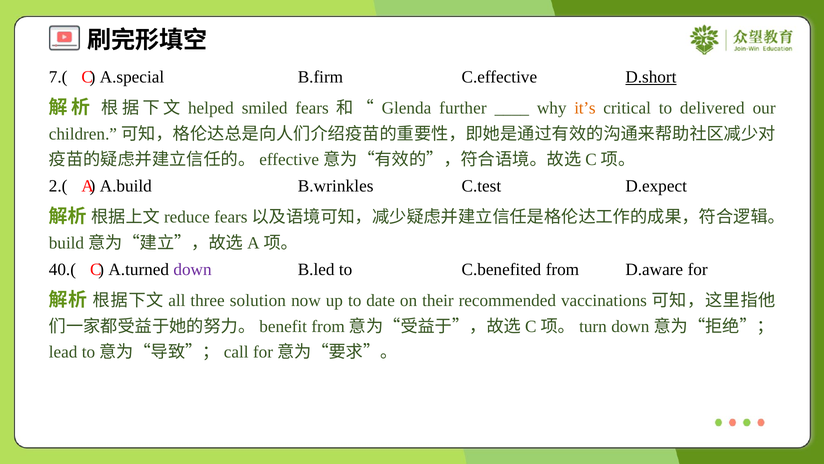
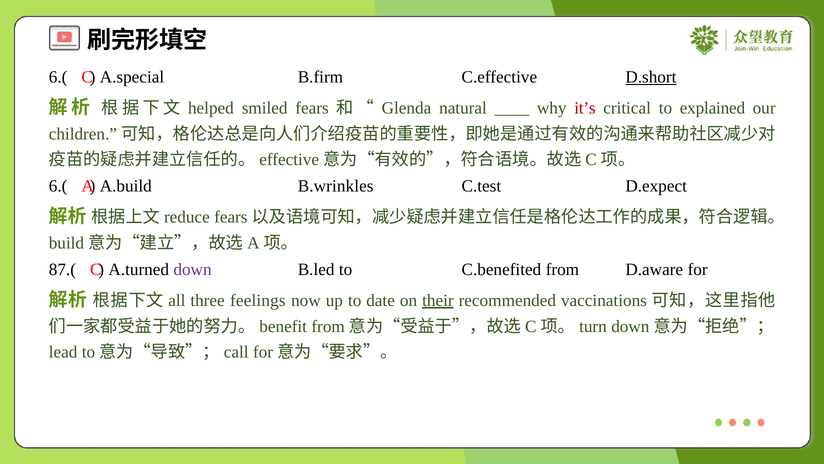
7.( at (58, 77): 7.( -> 6.(
further: further -> natural
it’s colour: orange -> red
delivered: delivered -> explained
2.( at (58, 186): 2.( -> 6.(
40.(: 40.( -> 87.(
solution: solution -> feelings
their underline: none -> present
